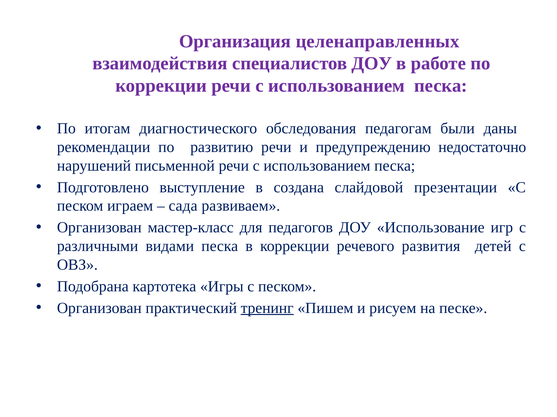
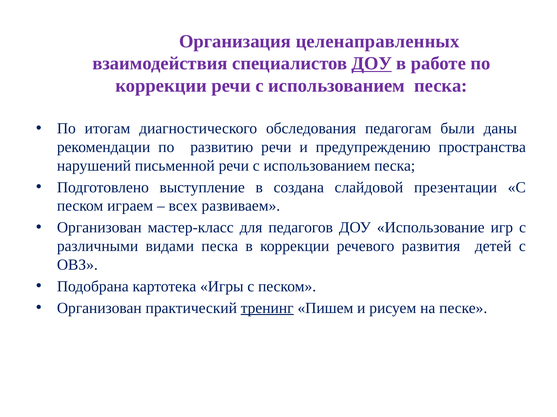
ДОУ at (372, 64) underline: none -> present
недостаточно: недостаточно -> пространства
сада: сада -> всех
